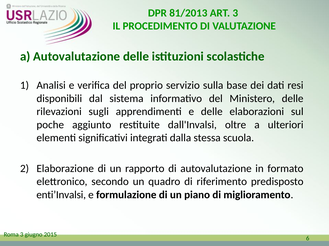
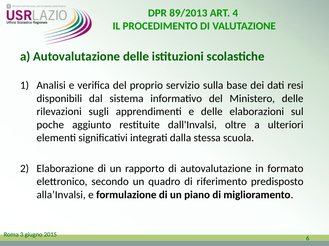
81/2013: 81/2013 -> 89/2013
ART 3: 3 -> 4
enti’Invalsi: enti’Invalsi -> alla’Invalsi
